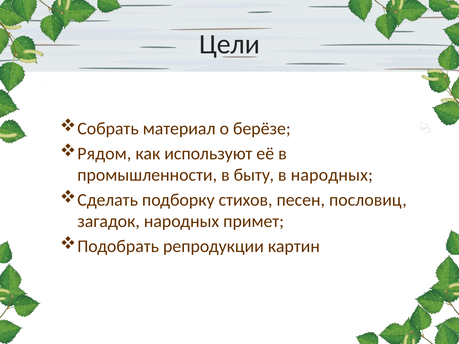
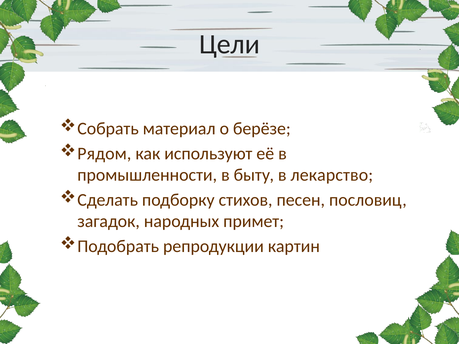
в народных: народных -> лекарство
